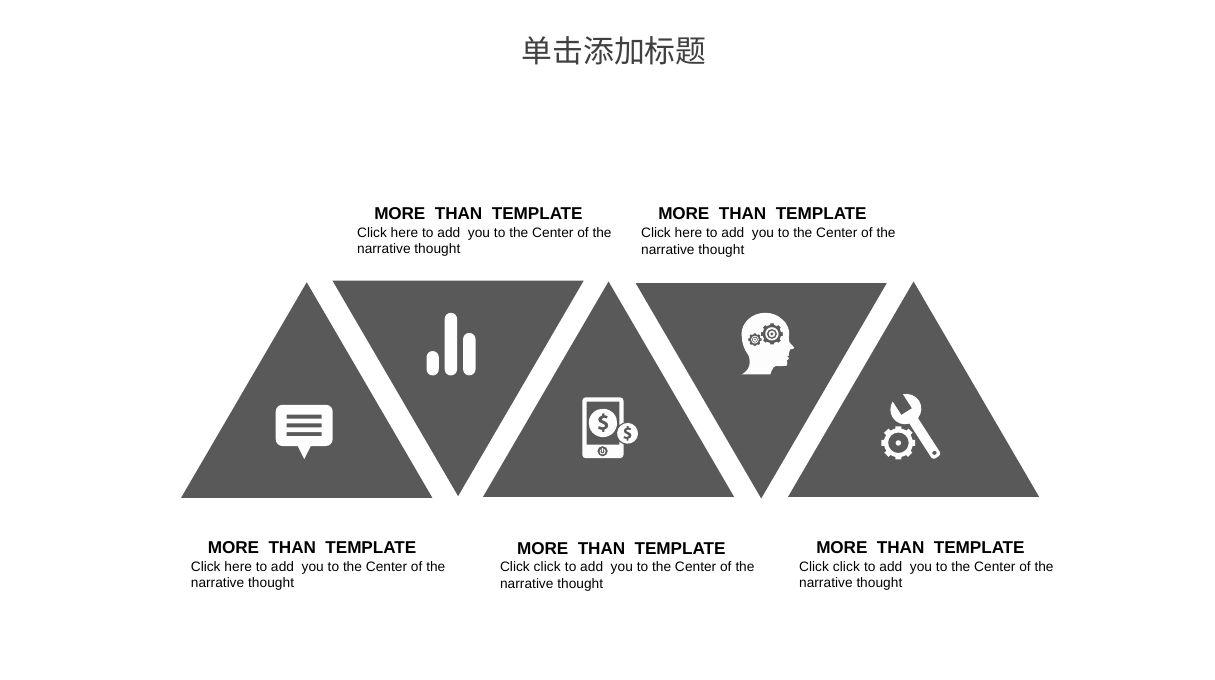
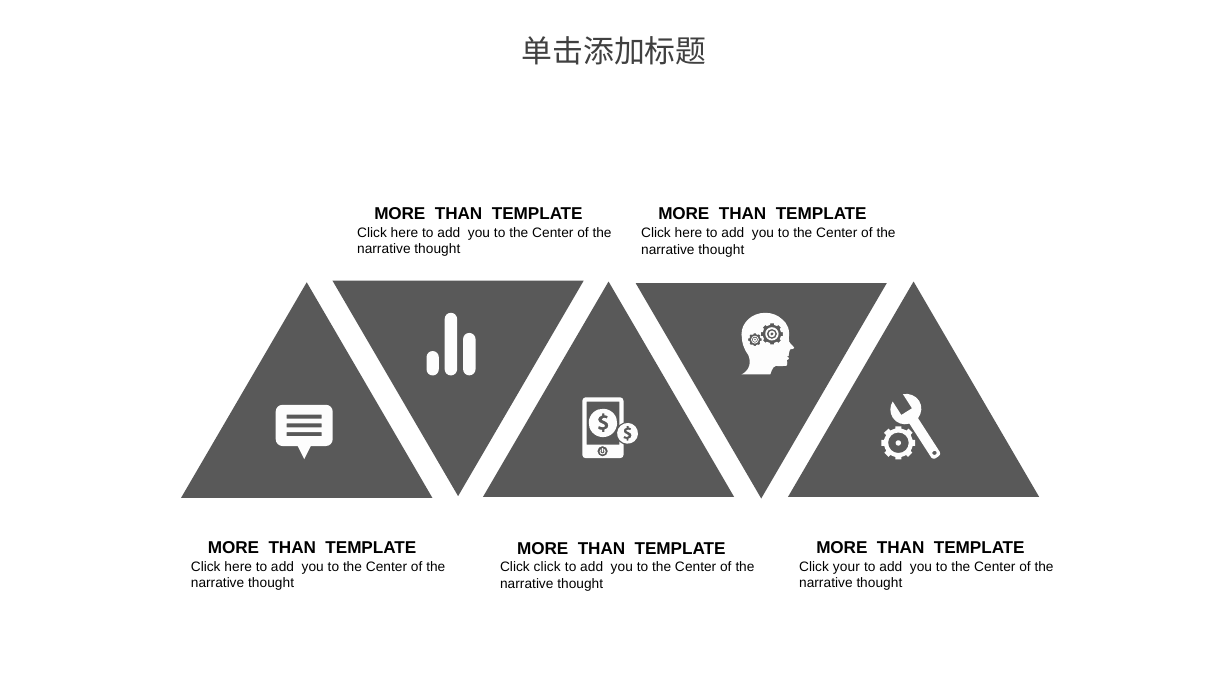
click at (846, 567): click -> your
